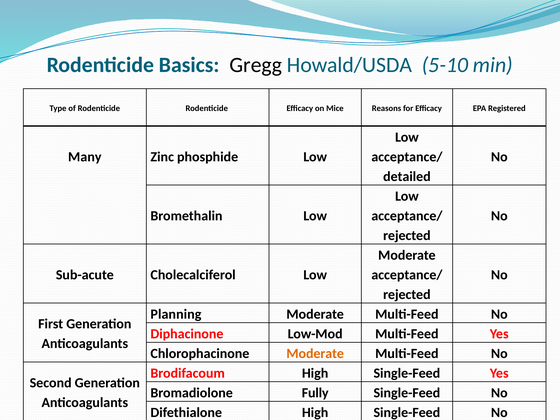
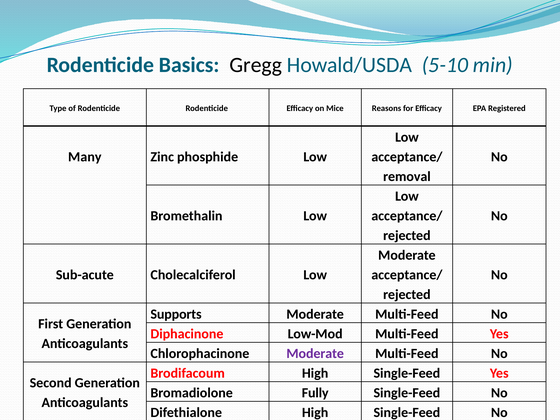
detailed: detailed -> removal
Planning: Planning -> Supports
Moderate at (315, 353) colour: orange -> purple
